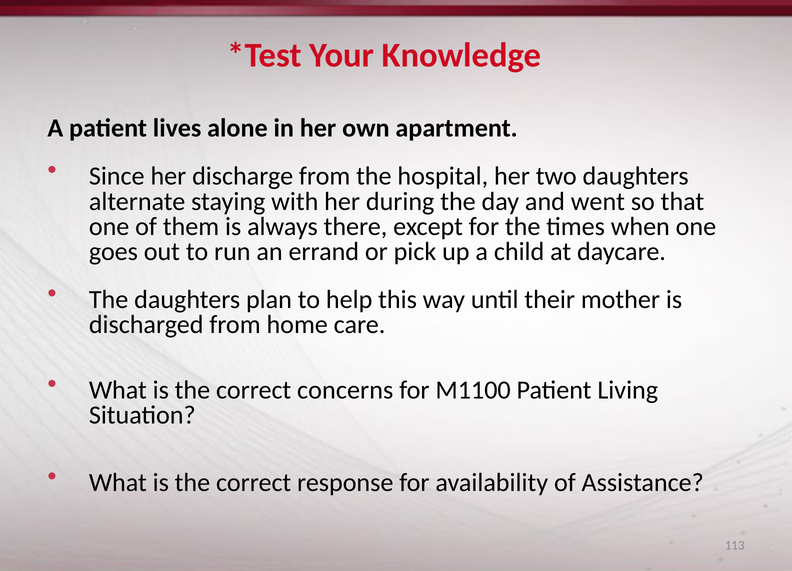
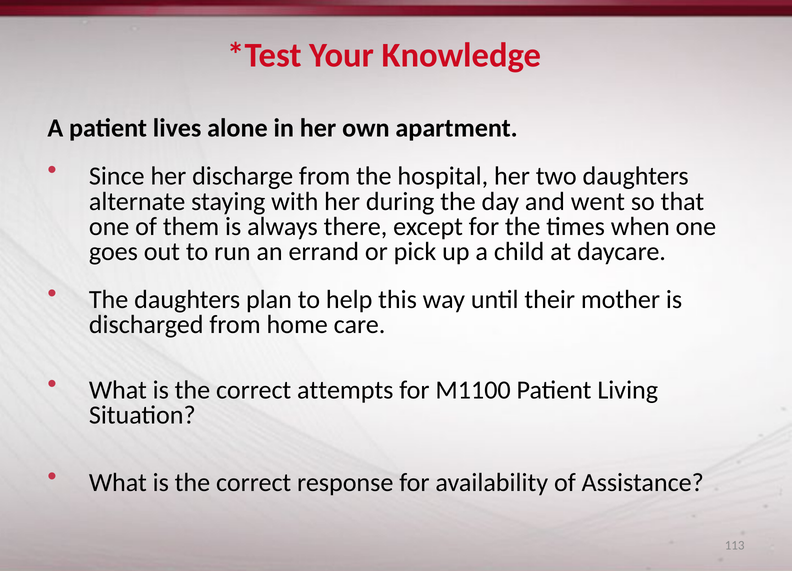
concerns: concerns -> attempts
